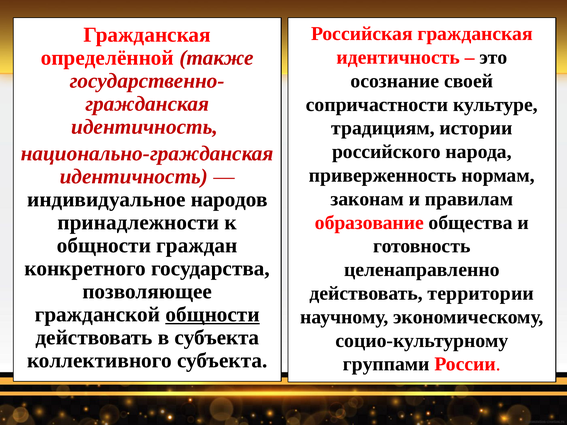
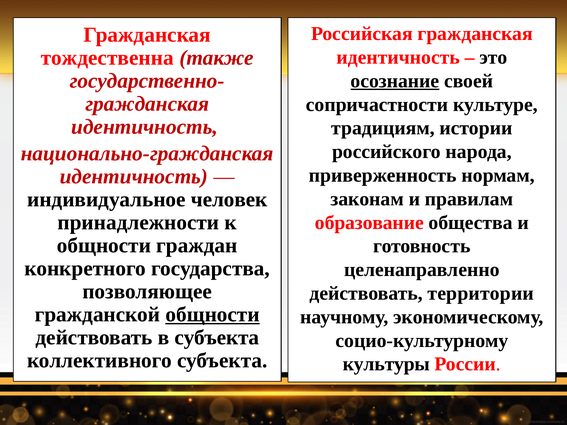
определённой: определённой -> тождественна
осознание underline: none -> present
народов: народов -> человек
группами: группами -> культуры
